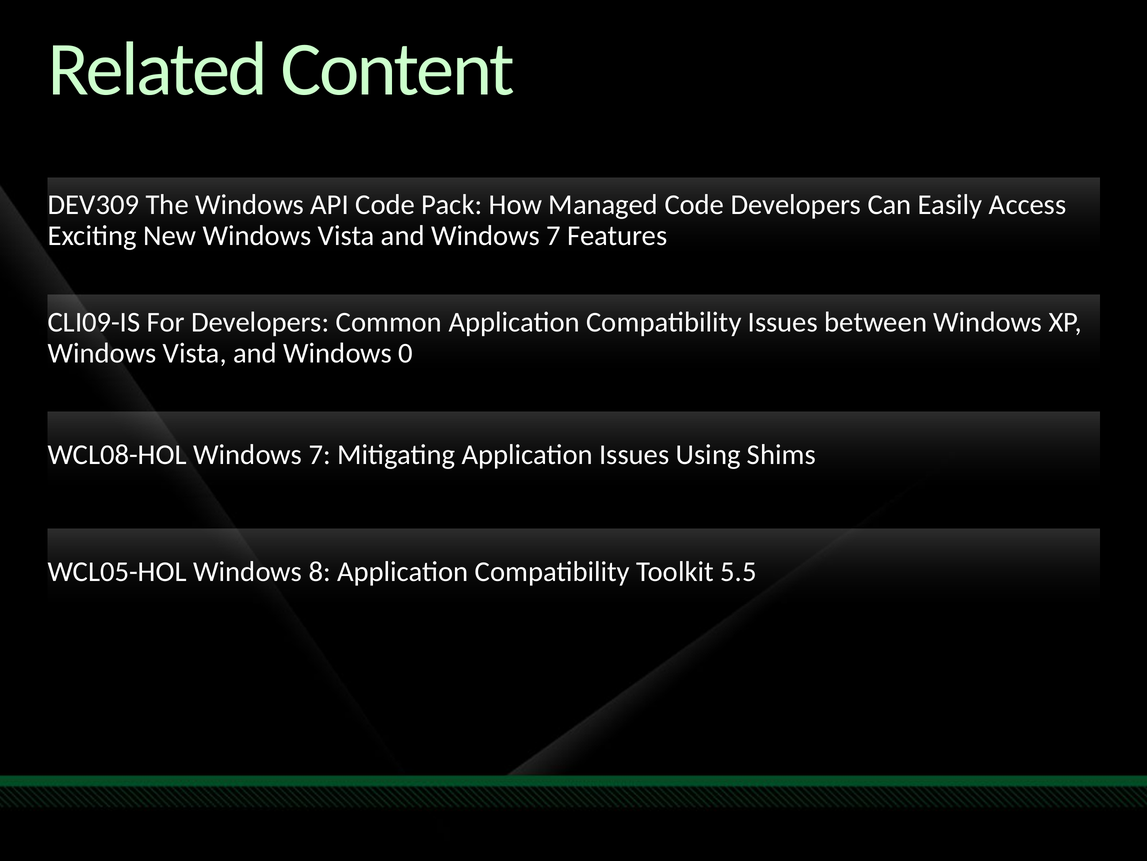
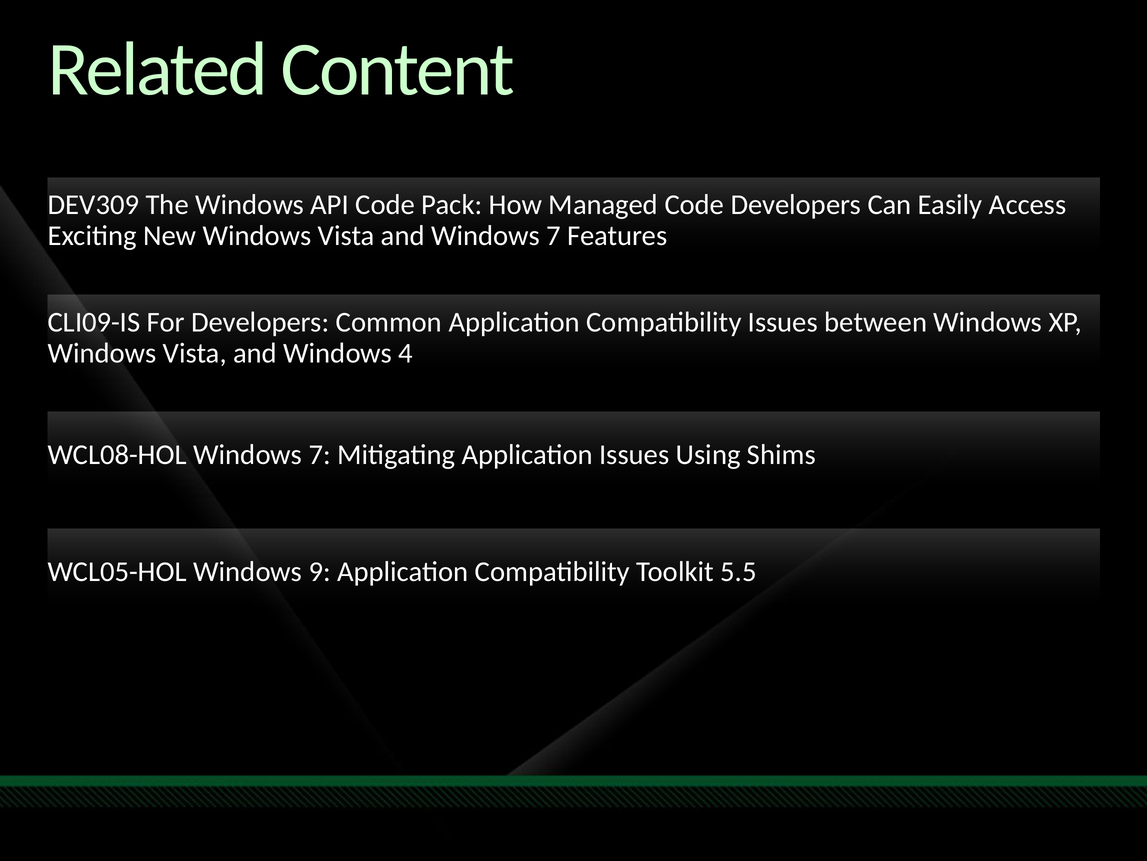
0: 0 -> 4
8: 8 -> 9
